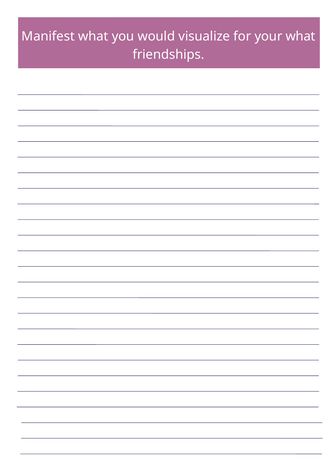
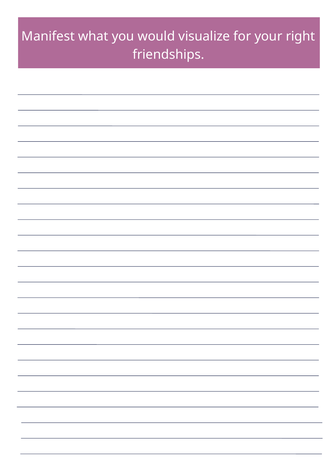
your what: what -> right
